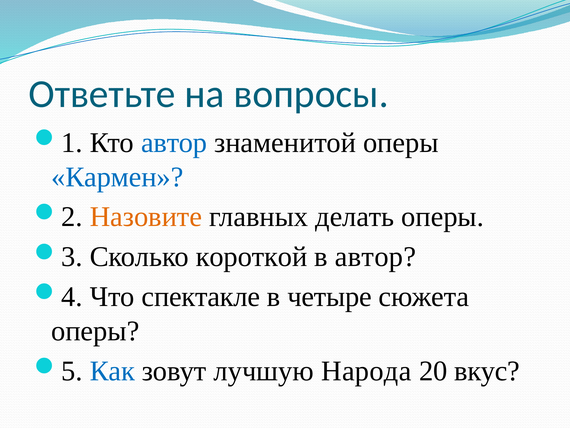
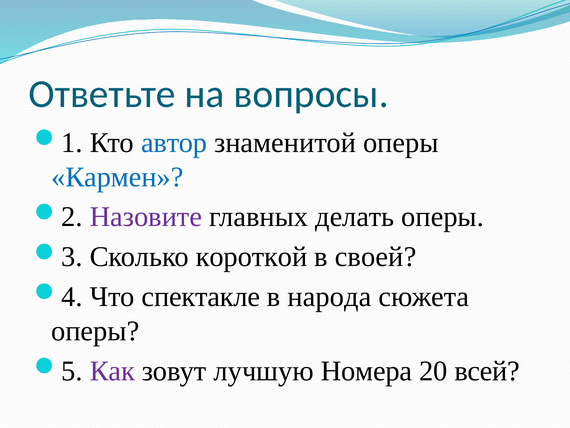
Назовите colour: orange -> purple
в автор: автор -> своей
четыре: четыре -> народа
Как colour: blue -> purple
Народа: Народа -> Номера
вкус: вкус -> всей
